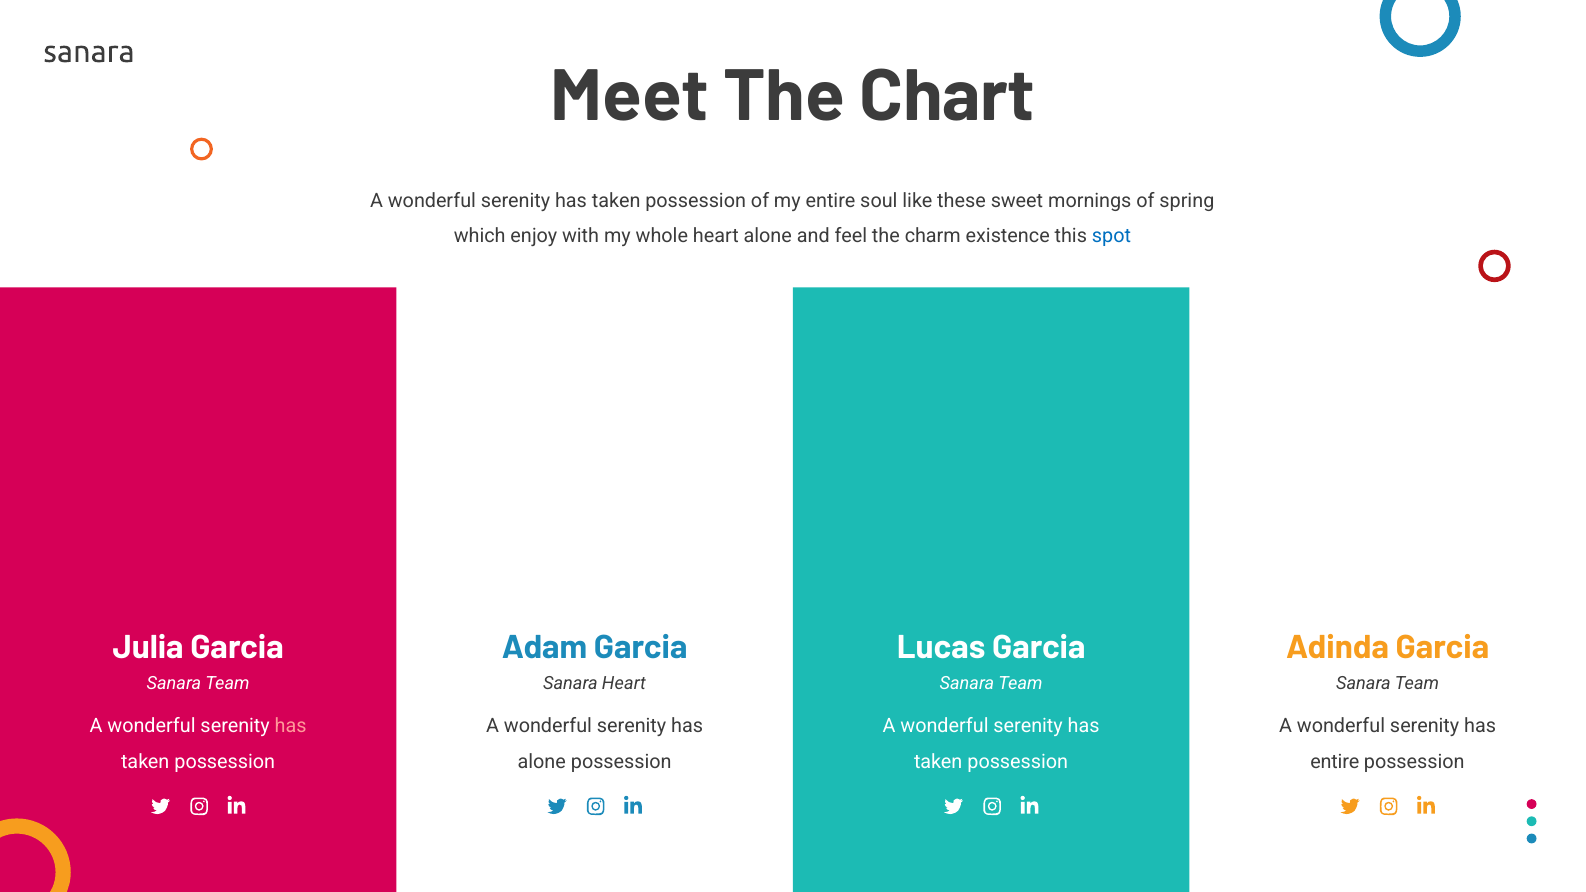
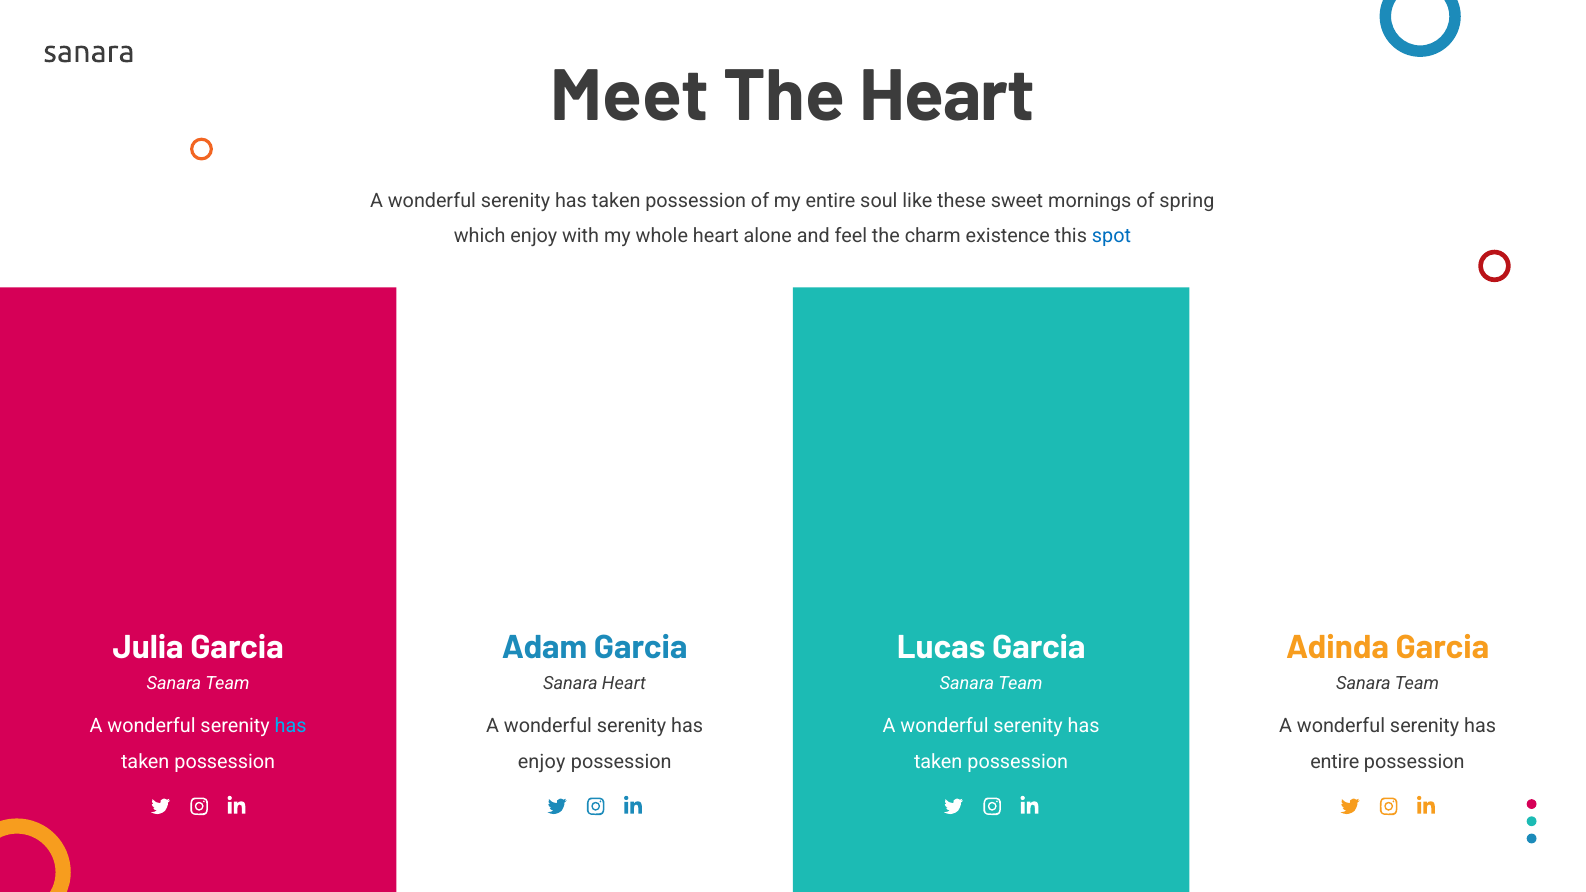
The Chart: Chart -> Heart
has at (291, 726) colour: pink -> light blue
alone at (542, 762): alone -> enjoy
